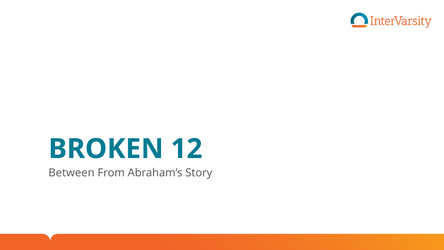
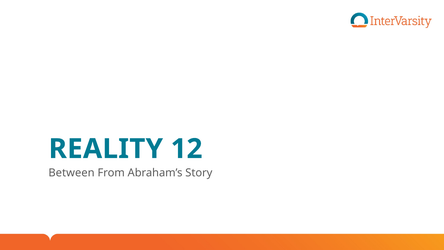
BROKEN: BROKEN -> REALITY
